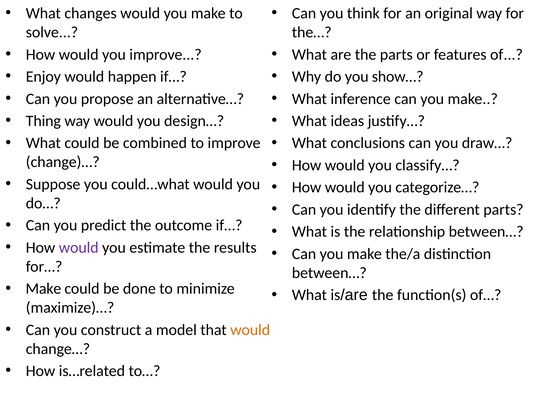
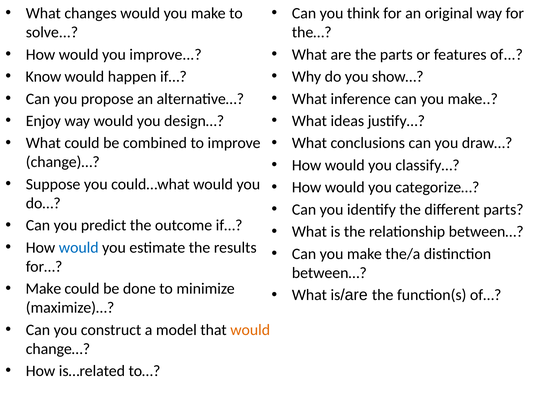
Enjoy: Enjoy -> Know
Thing: Thing -> Enjoy
would at (79, 248) colour: purple -> blue
